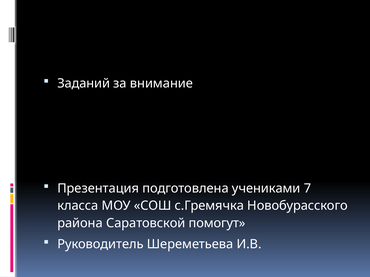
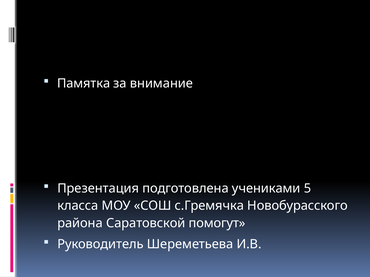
Заданий: Заданий -> Памятка
7: 7 -> 5
